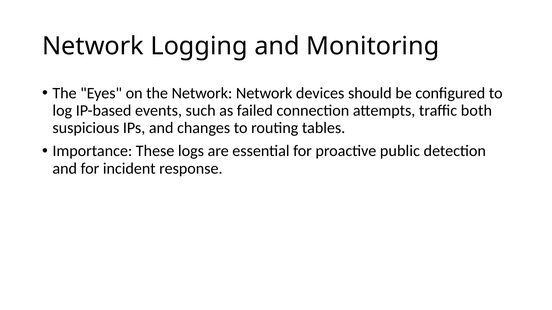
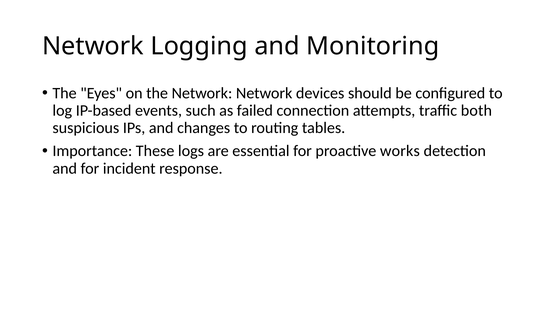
public: public -> works
